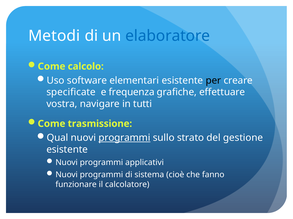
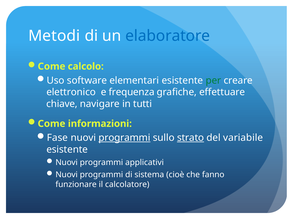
per colour: black -> green
specificate: specificate -> elettronico
vostra: vostra -> chiave
trasmissione: trasmissione -> informazioni
Qual: Qual -> Fase
strato underline: none -> present
gestione: gestione -> variabile
